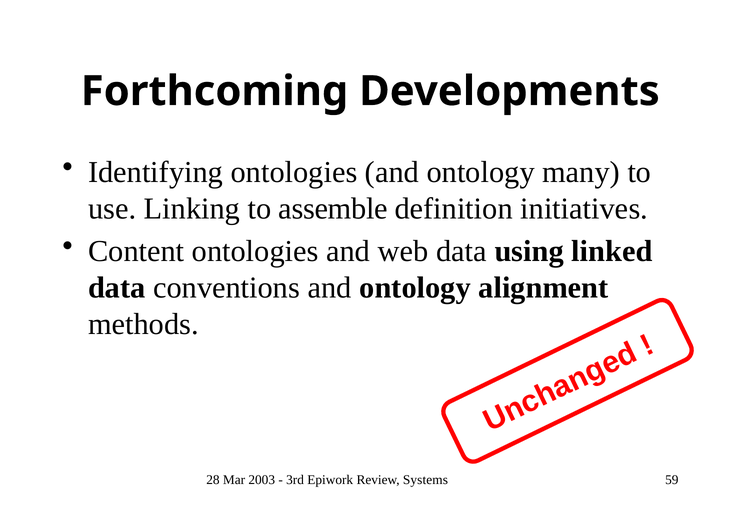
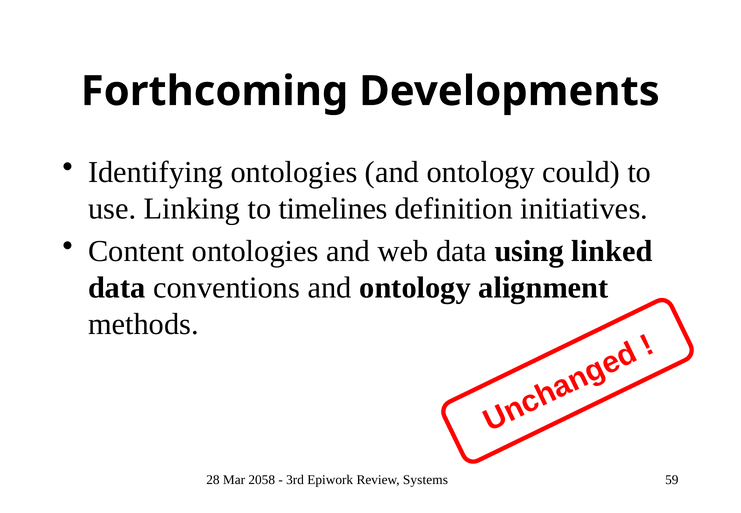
many: many -> could
assemble: assemble -> timelines
2003: 2003 -> 2058
